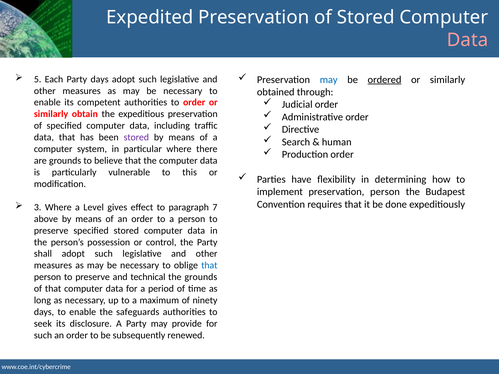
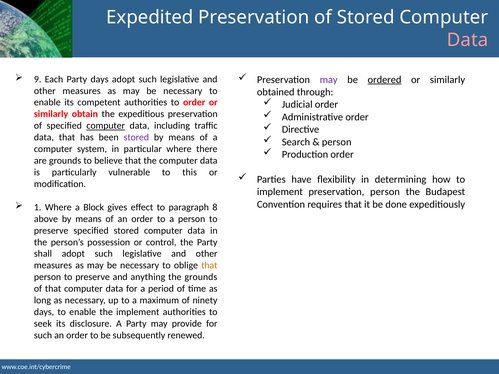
5: 5 -> 9
may at (329, 80) colour: blue -> purple
computer at (106, 126) underline: none -> present
human at (337, 142): human -> person
3: 3 -> 1
Level: Level -> Block
7: 7 -> 8
that at (209, 266) colour: blue -> orange
technical: technical -> anything
the safeguards: safeguards -> implement
